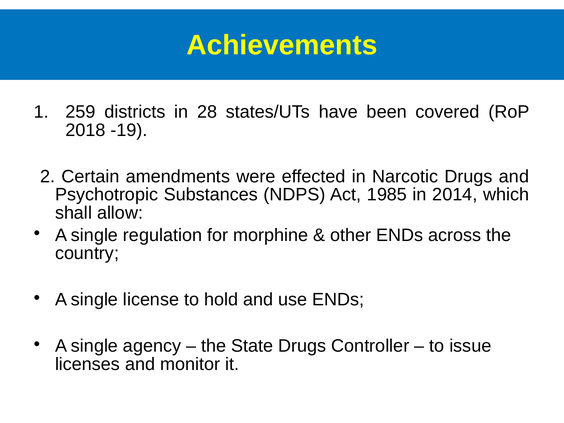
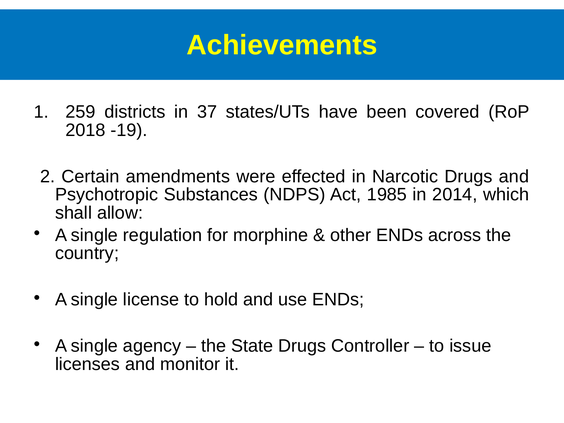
28: 28 -> 37
